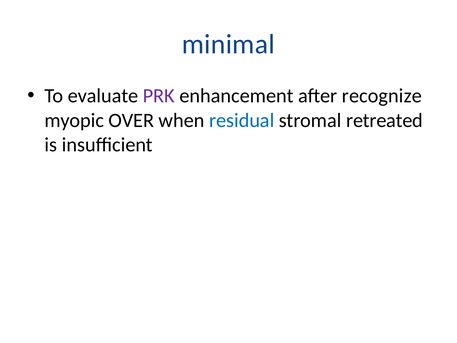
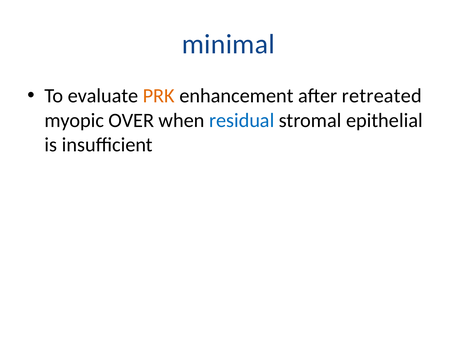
PRK colour: purple -> orange
recognize: recognize -> retreated
retreated: retreated -> epithelial
